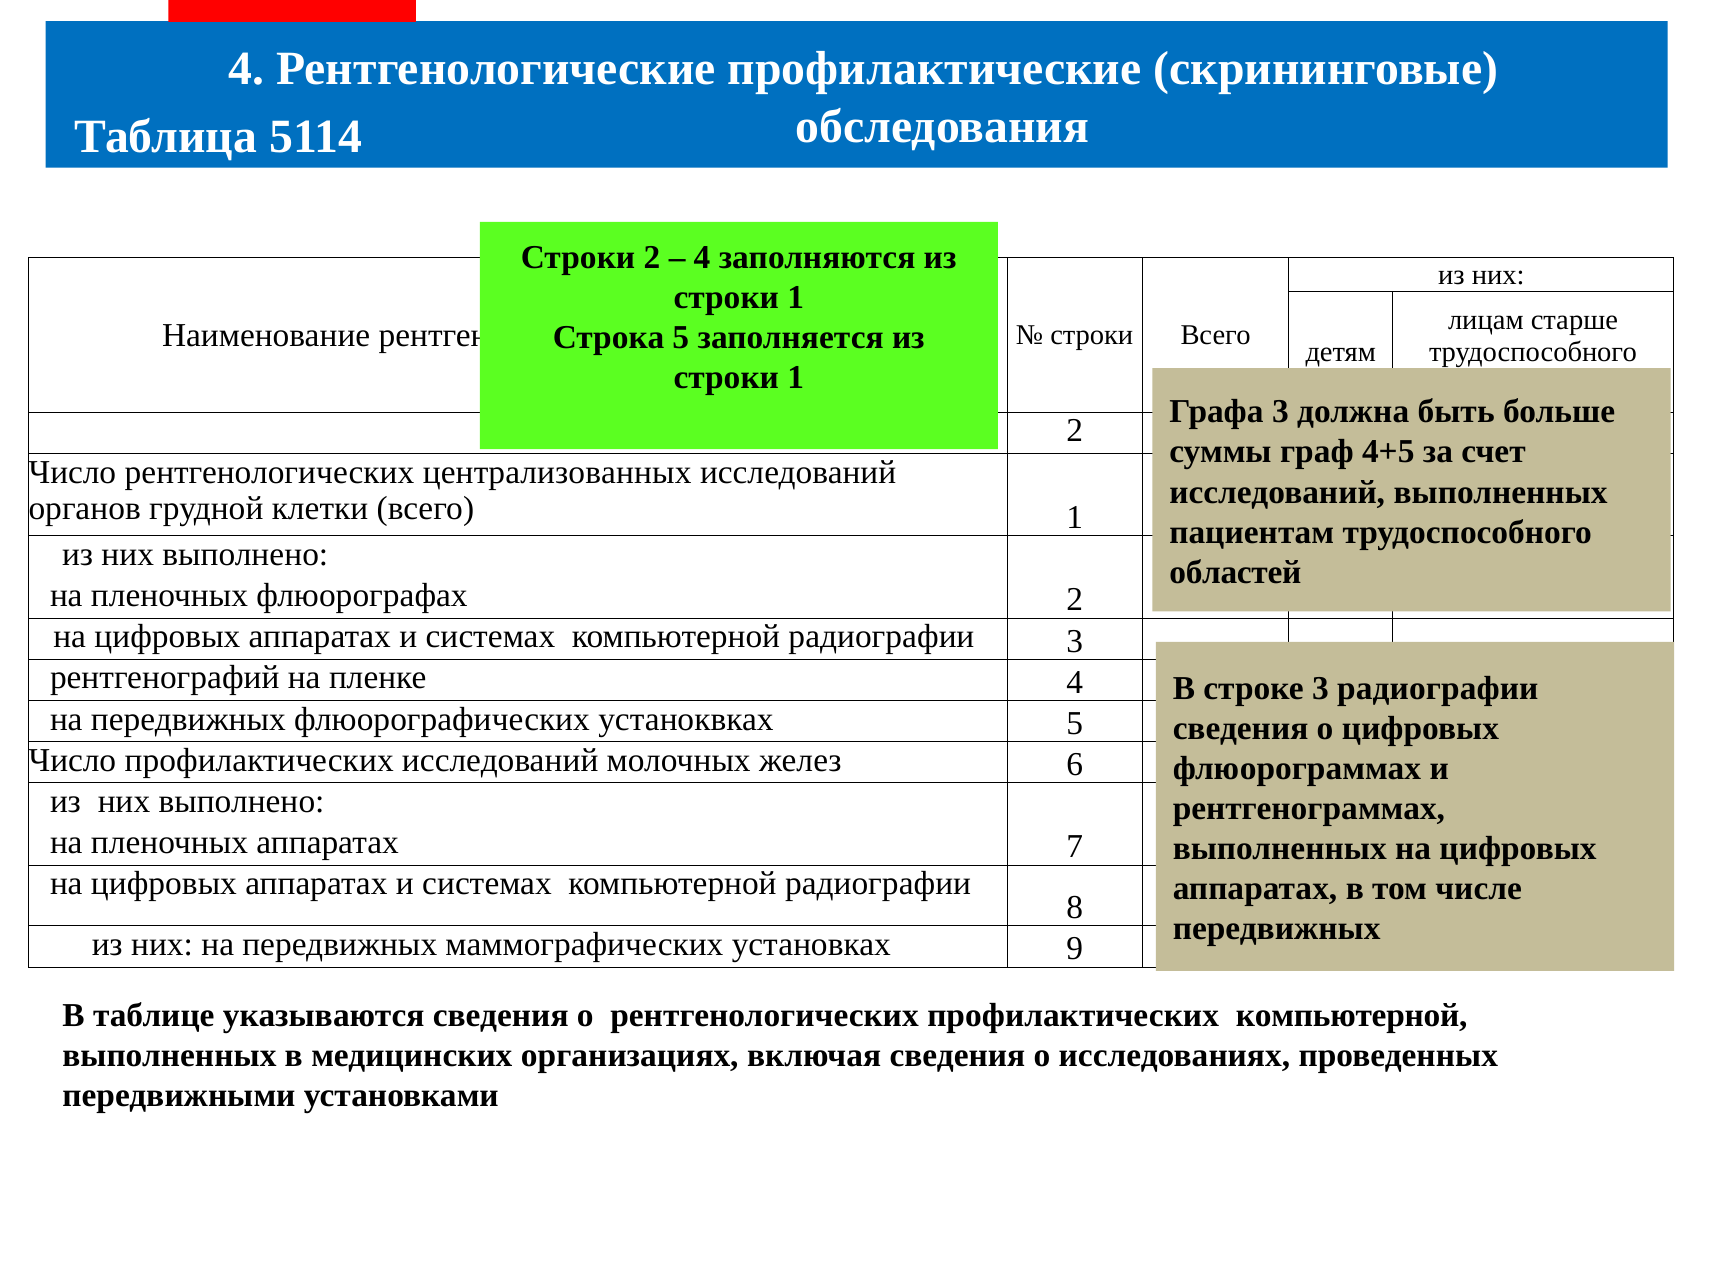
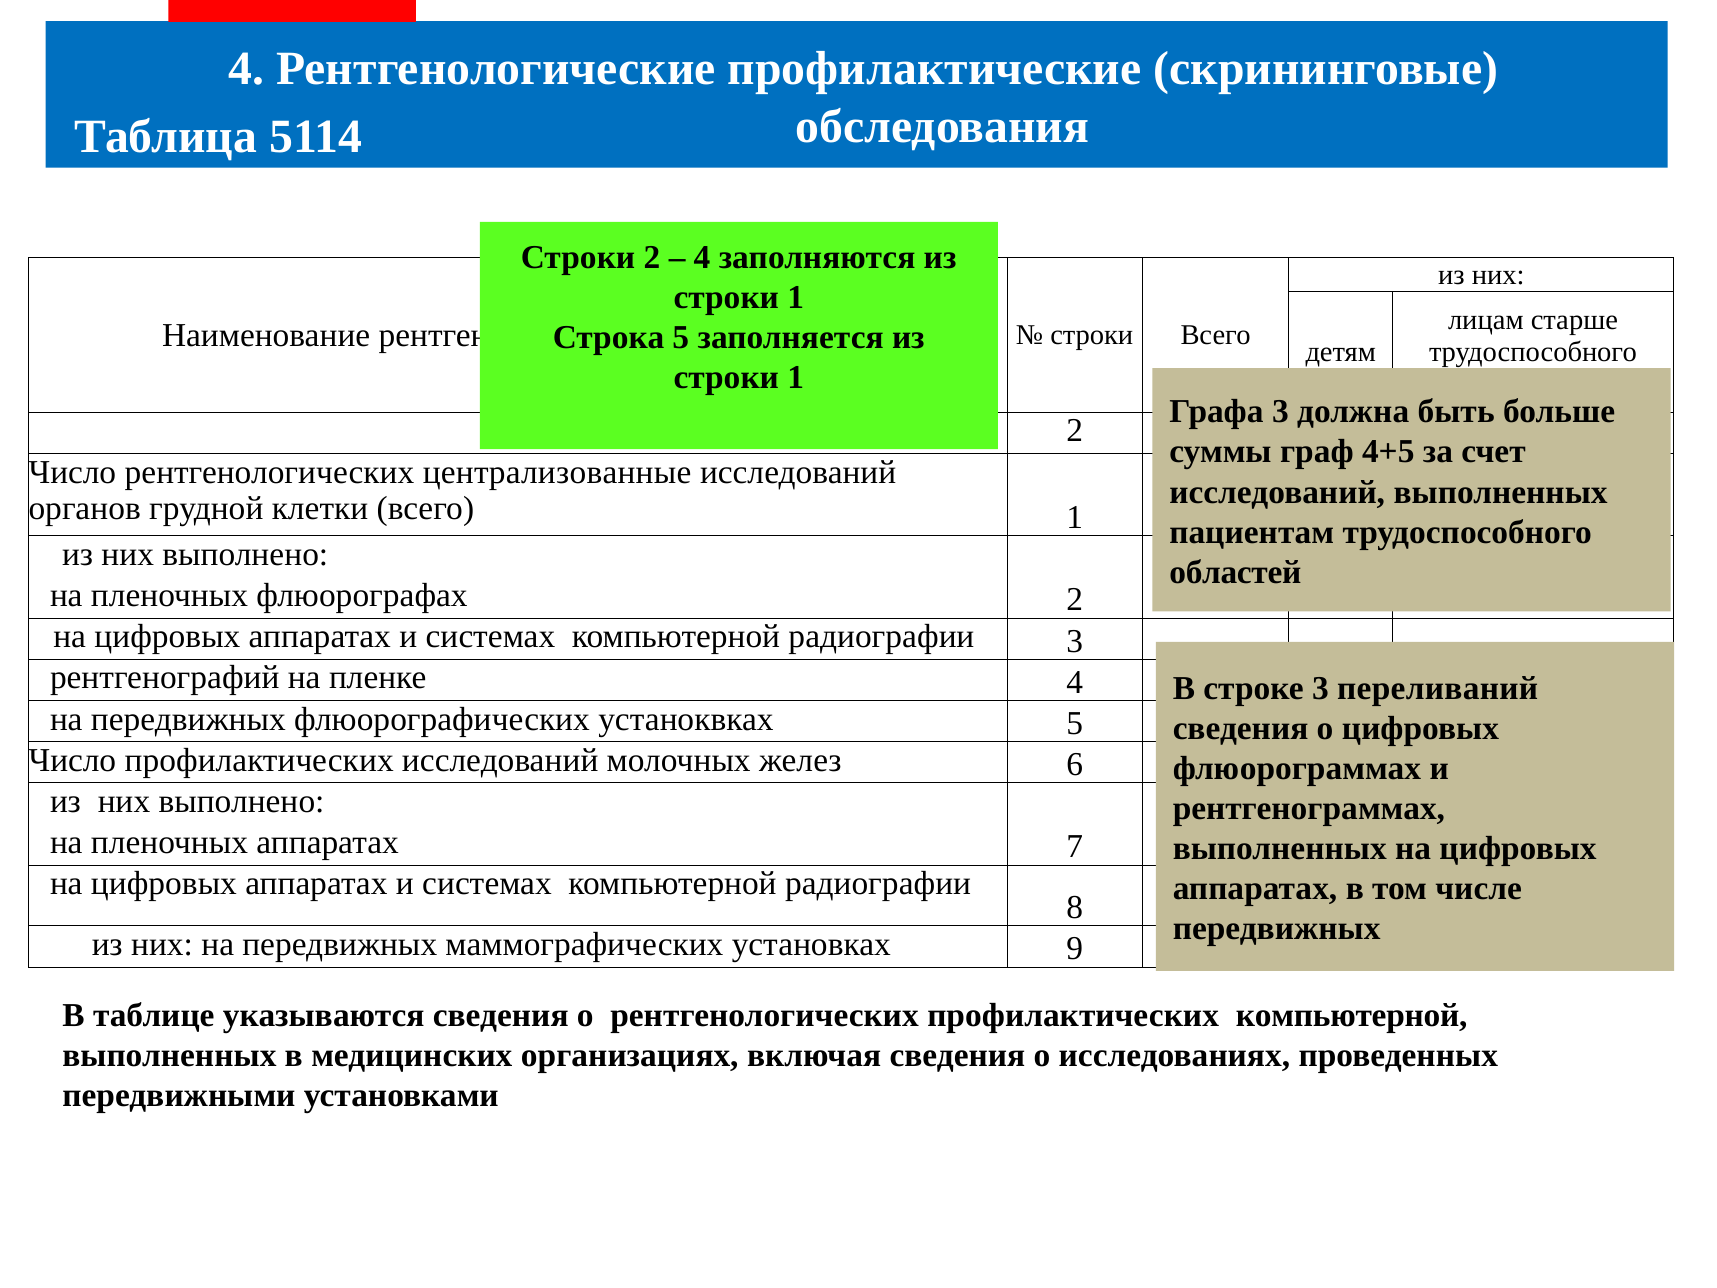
централизованных: централизованных -> централизованные
3 радиографии: радиографии -> переливаний
